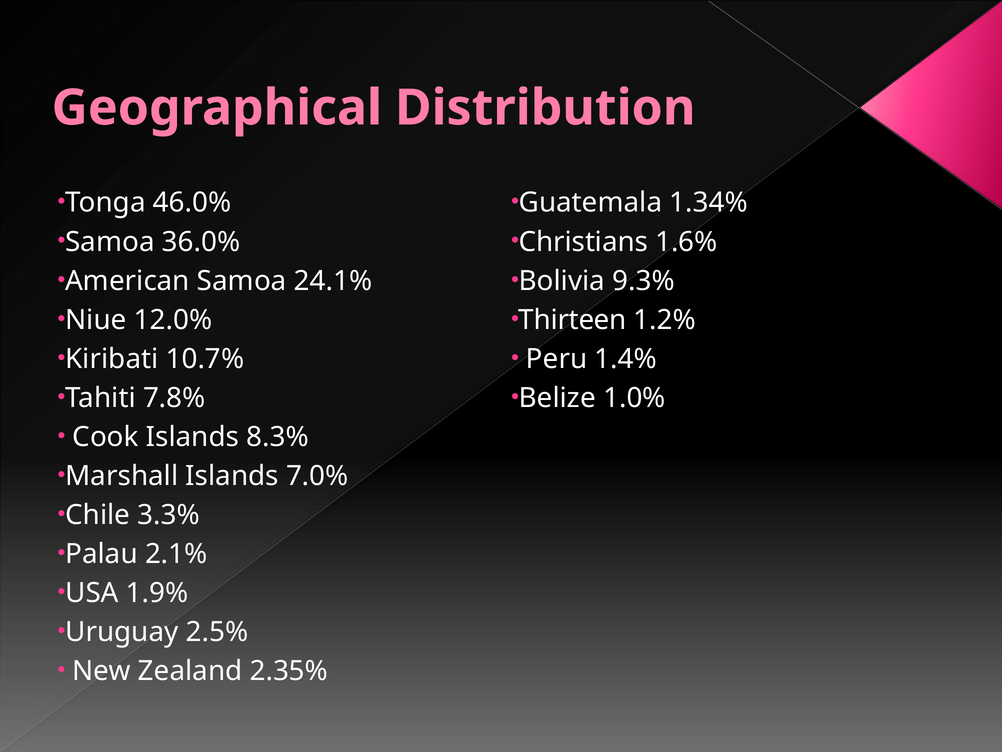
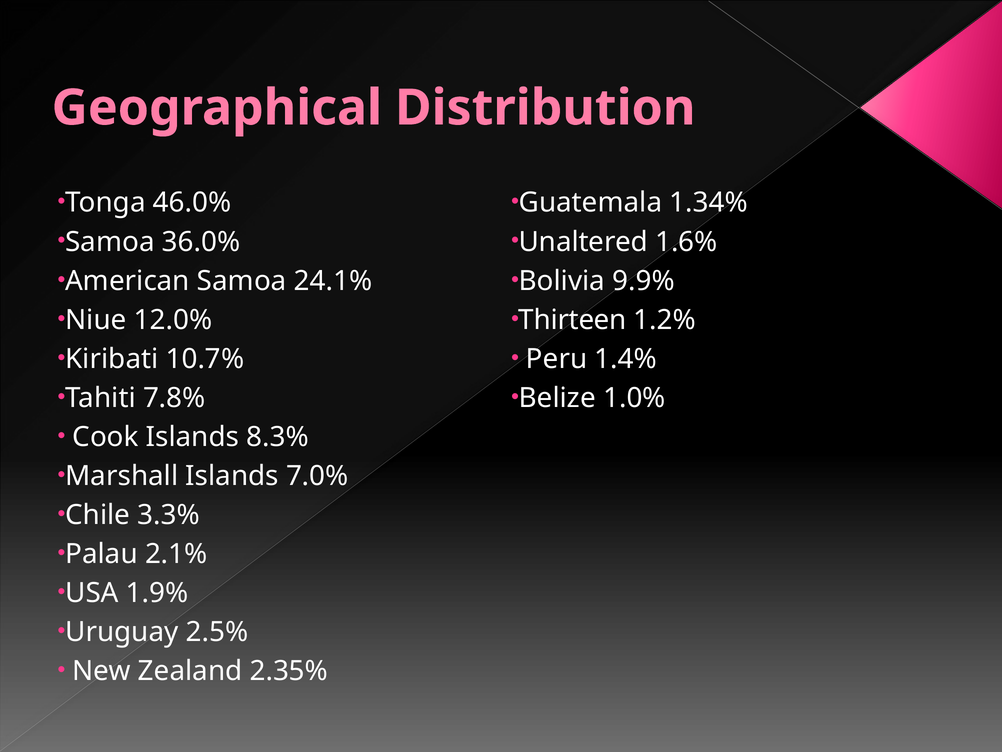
Christians: Christians -> Unaltered
9.3%: 9.3% -> 9.9%
